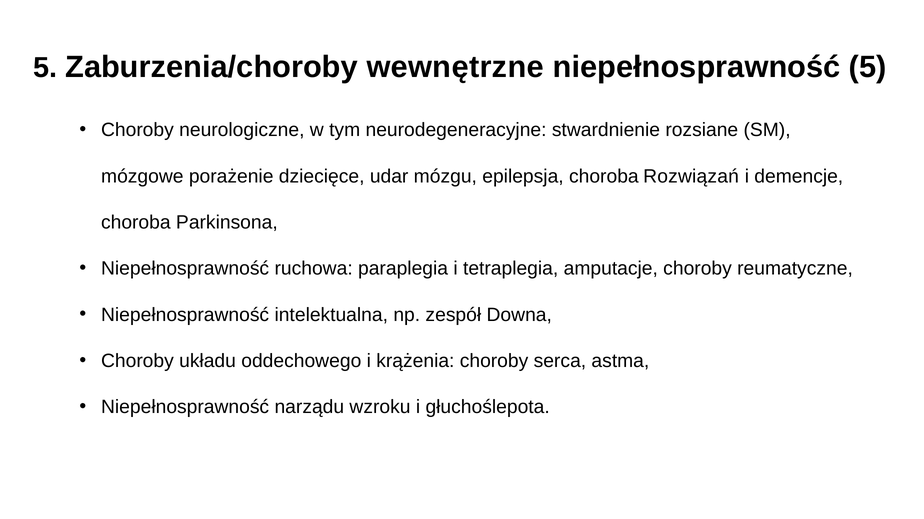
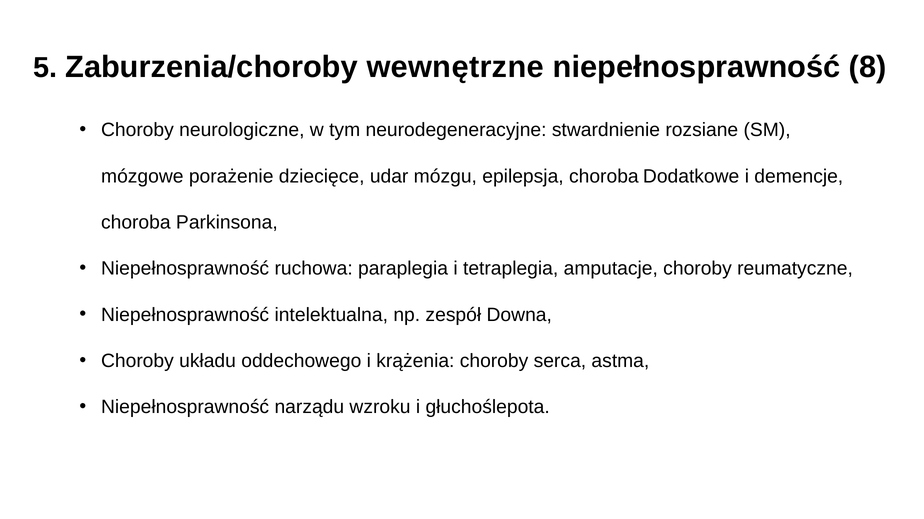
niepełnosprawność 5: 5 -> 8
Rozwiązań: Rozwiązań -> Dodatkowe
